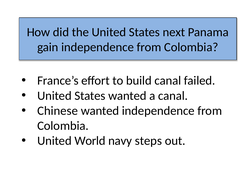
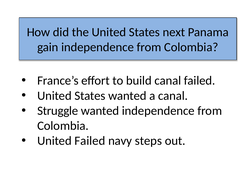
Chinese: Chinese -> Struggle
United World: World -> Failed
